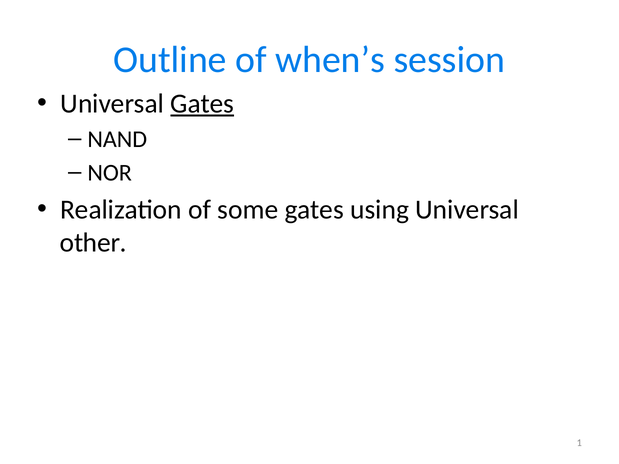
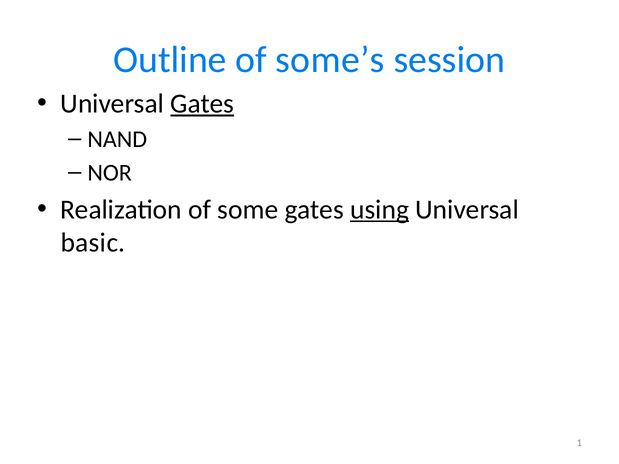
when’s: when’s -> some’s
using underline: none -> present
other: other -> basic
